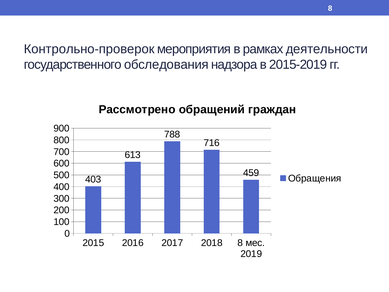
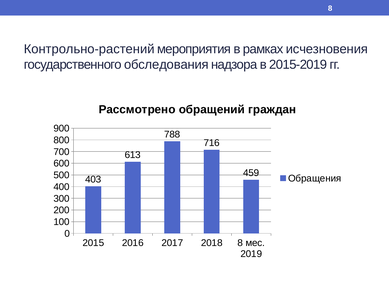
Контрольно-проверок: Контрольно-проверок -> Контрольно-растений
деятельности: деятельности -> исчезновения
